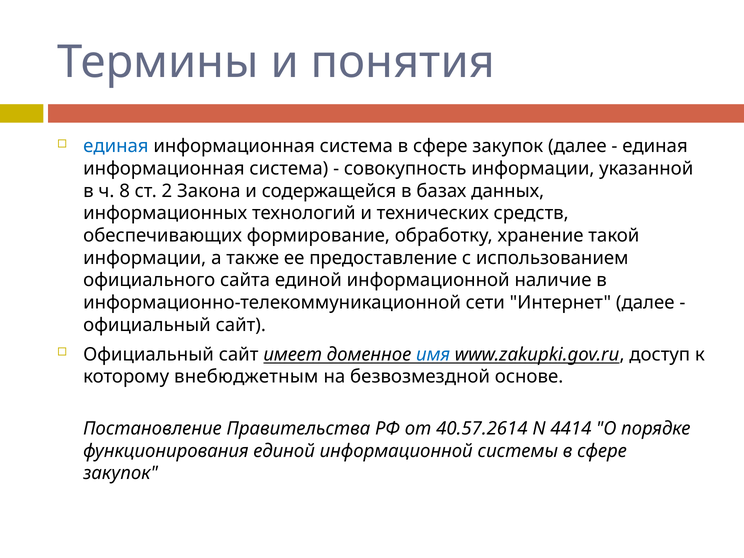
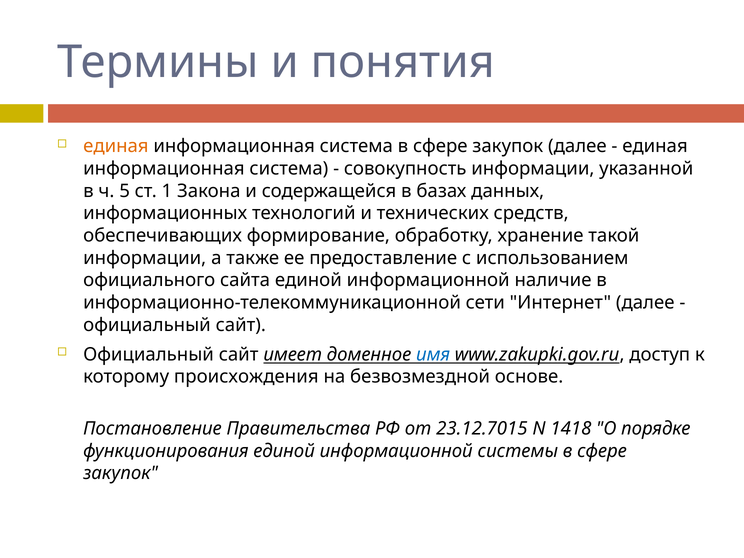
единая at (116, 146) colour: blue -> orange
8: 8 -> 5
2: 2 -> 1
внебюджетным: внебюджетным -> происхождения
40.57.2614: 40.57.2614 -> 23.12.7015
4414: 4414 -> 1418
